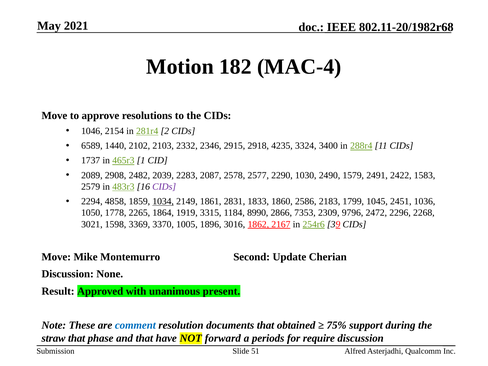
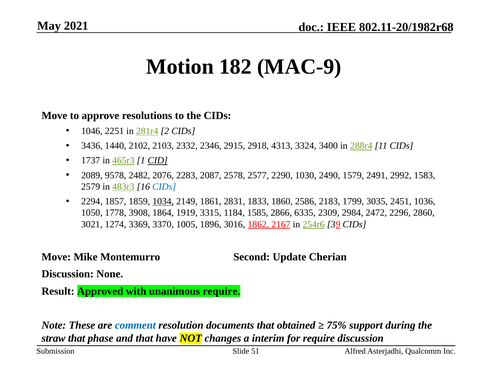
MAC-4: MAC-4 -> MAC-9
2154: 2154 -> 2251
6589: 6589 -> 3436
4235: 4235 -> 4313
CID underline: none -> present
2908: 2908 -> 9578
2039: 2039 -> 2076
2422: 2422 -> 2992
CIDs at (164, 187) colour: purple -> blue
4858: 4858 -> 1857
1045: 1045 -> 3035
2265: 2265 -> 3908
8990: 8990 -> 1585
7353: 7353 -> 6335
9796: 9796 -> 2984
2268: 2268 -> 2860
1598: 1598 -> 1274
unanimous present: present -> require
forward: forward -> changes
periods: periods -> interim
